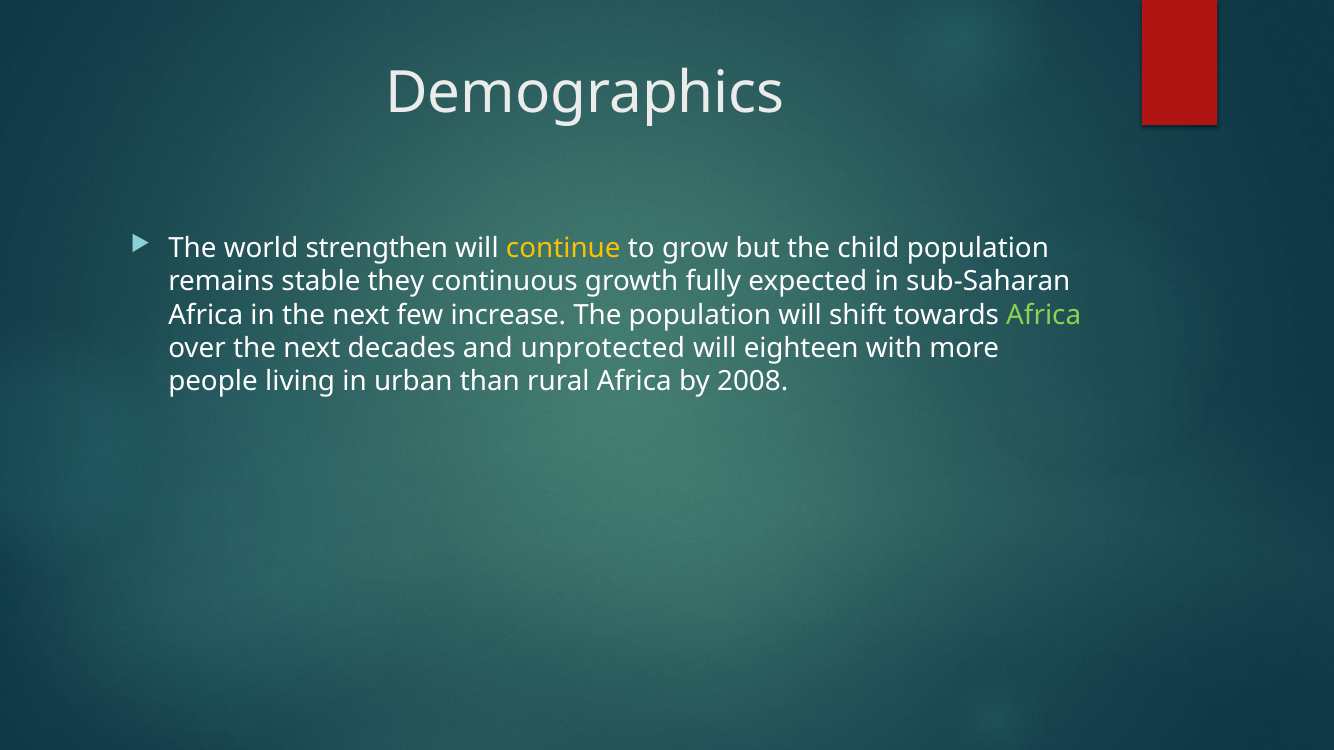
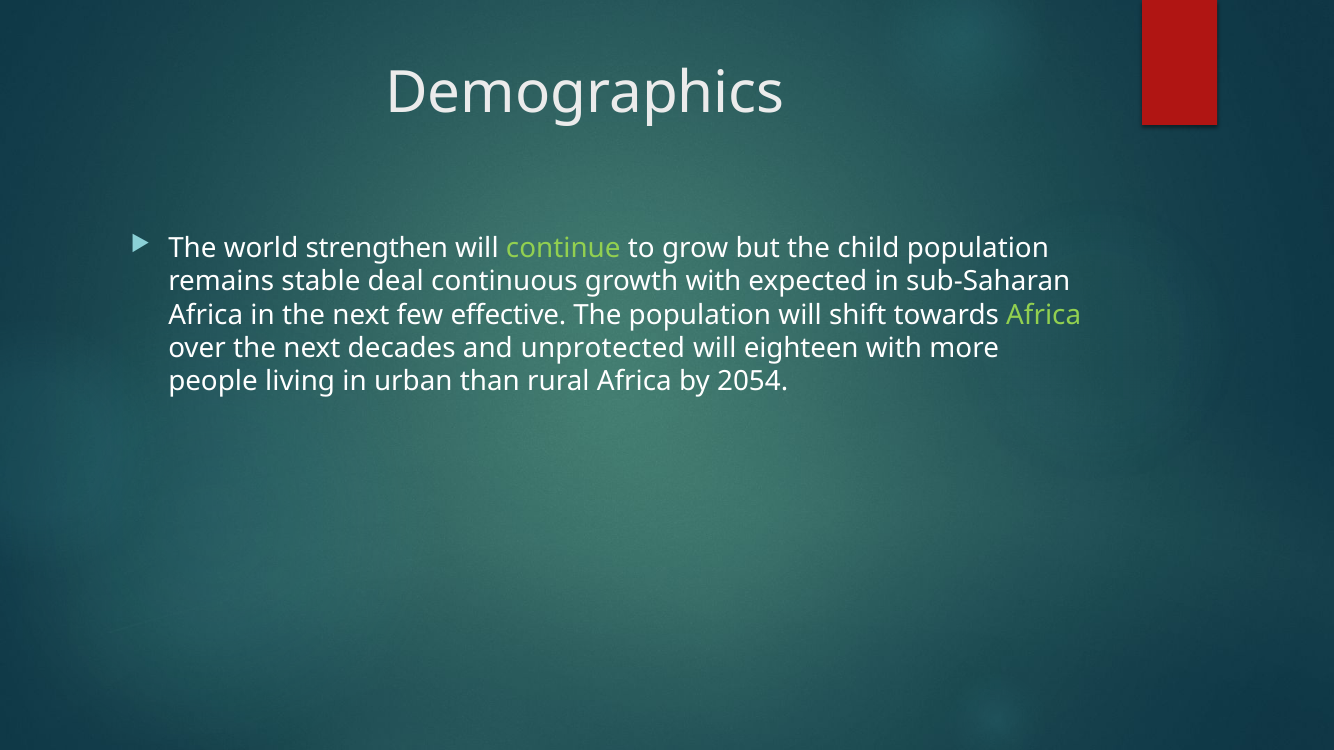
continue colour: yellow -> light green
they: they -> deal
growth fully: fully -> with
increase: increase -> effective
2008: 2008 -> 2054
